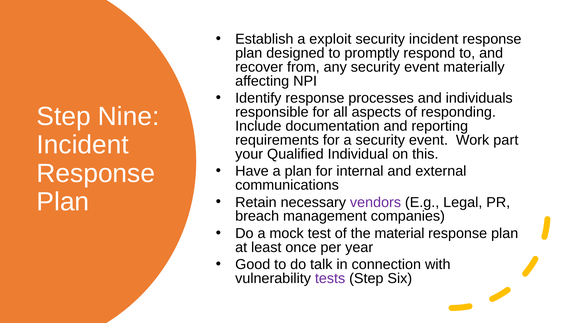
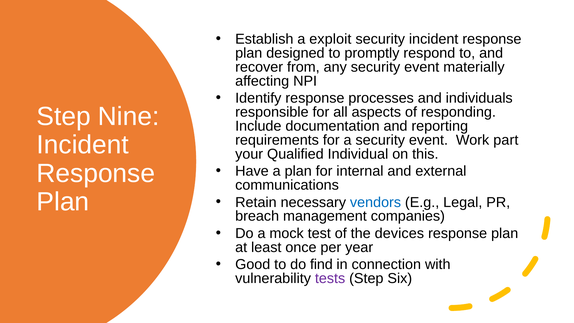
vendors colour: purple -> blue
material: material -> devices
talk: talk -> find
